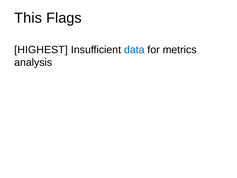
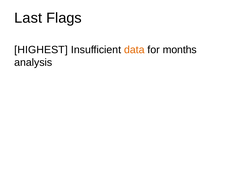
This: This -> Last
data colour: blue -> orange
metrics: metrics -> months
